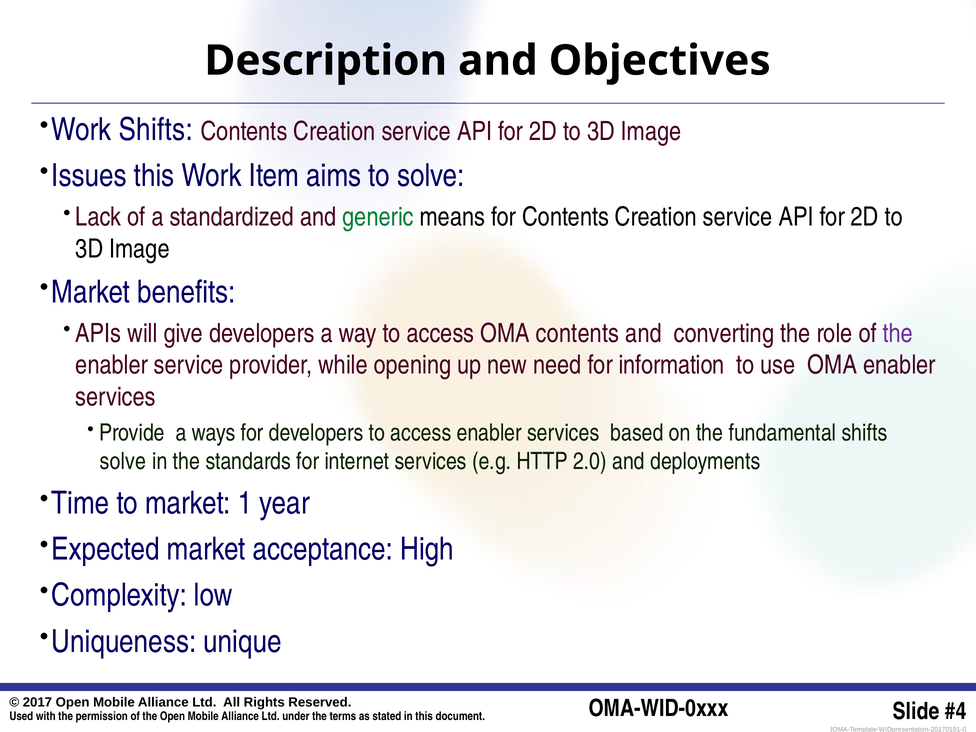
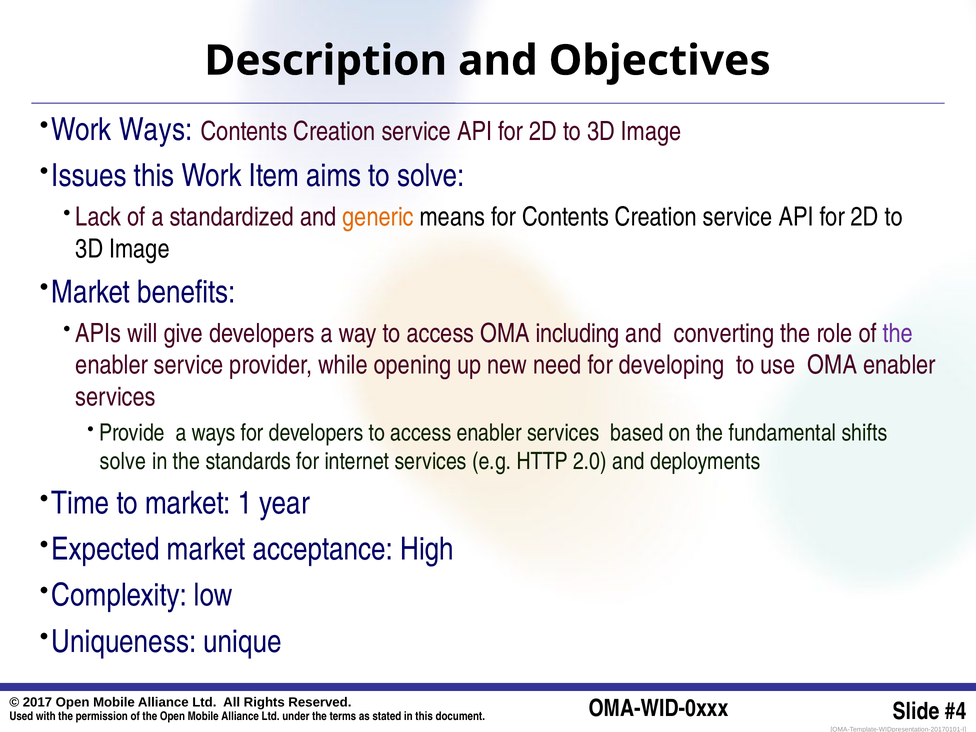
Work Shifts: Shifts -> Ways
generic colour: green -> orange
OMA contents: contents -> including
information: information -> developing
